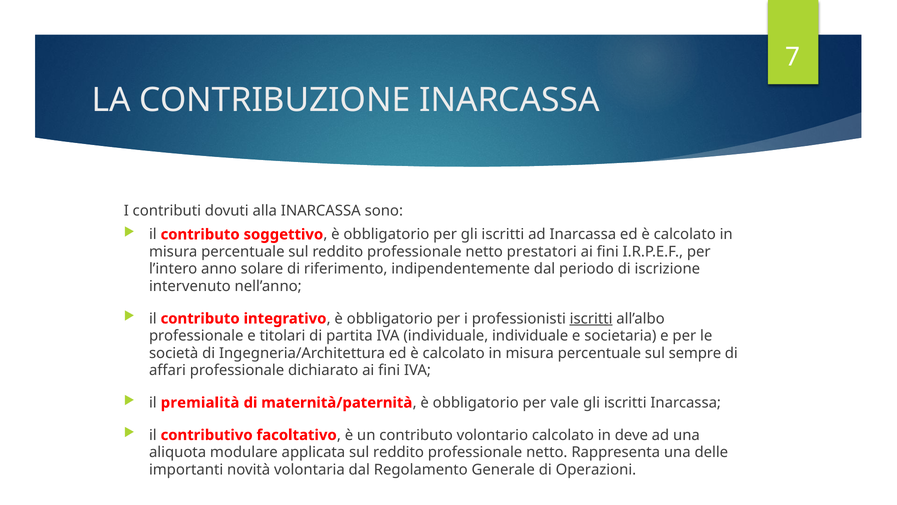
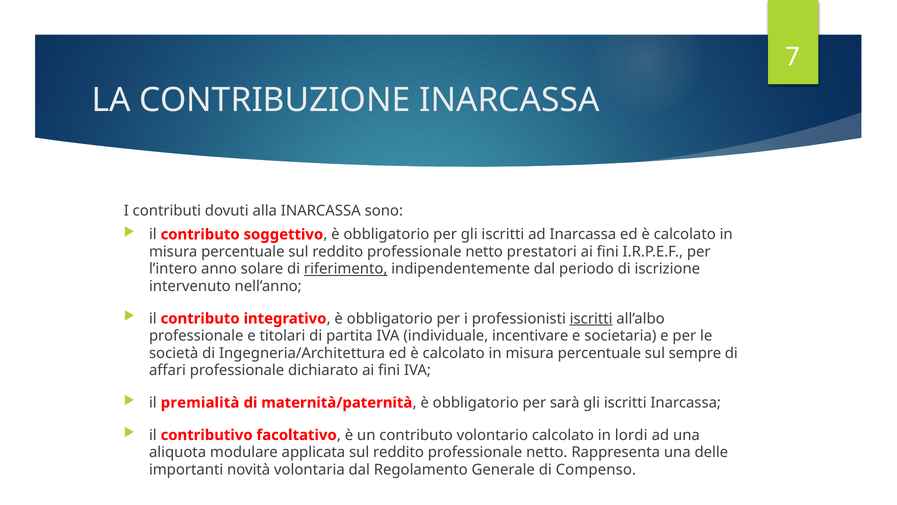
riferimento underline: none -> present
individuale individuale: individuale -> incentivare
vale: vale -> sarà
deve: deve -> lordi
Operazioni: Operazioni -> Compenso
